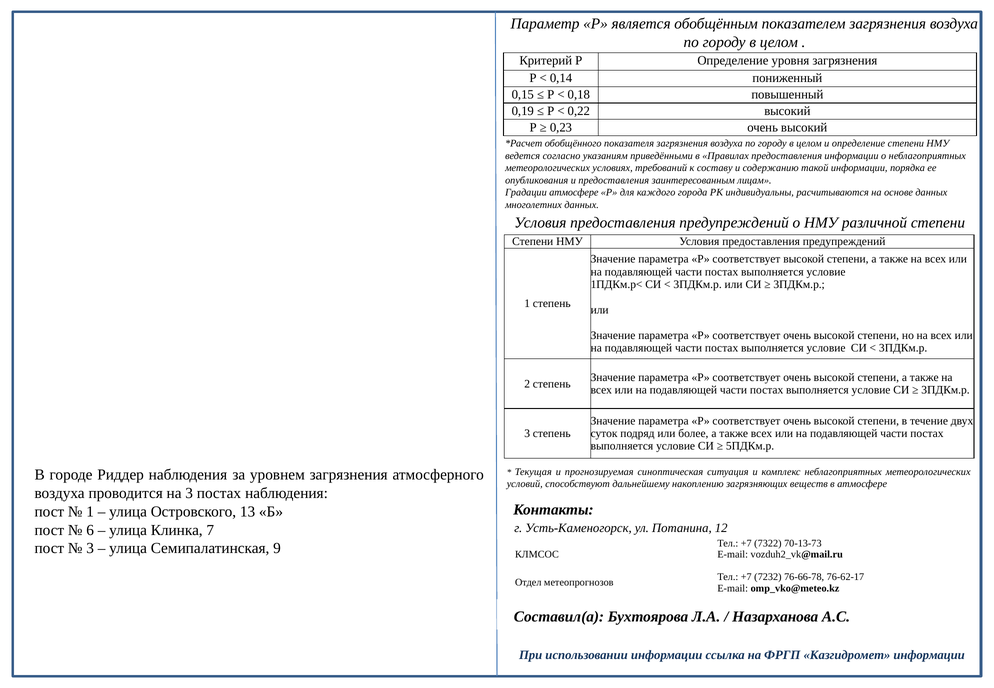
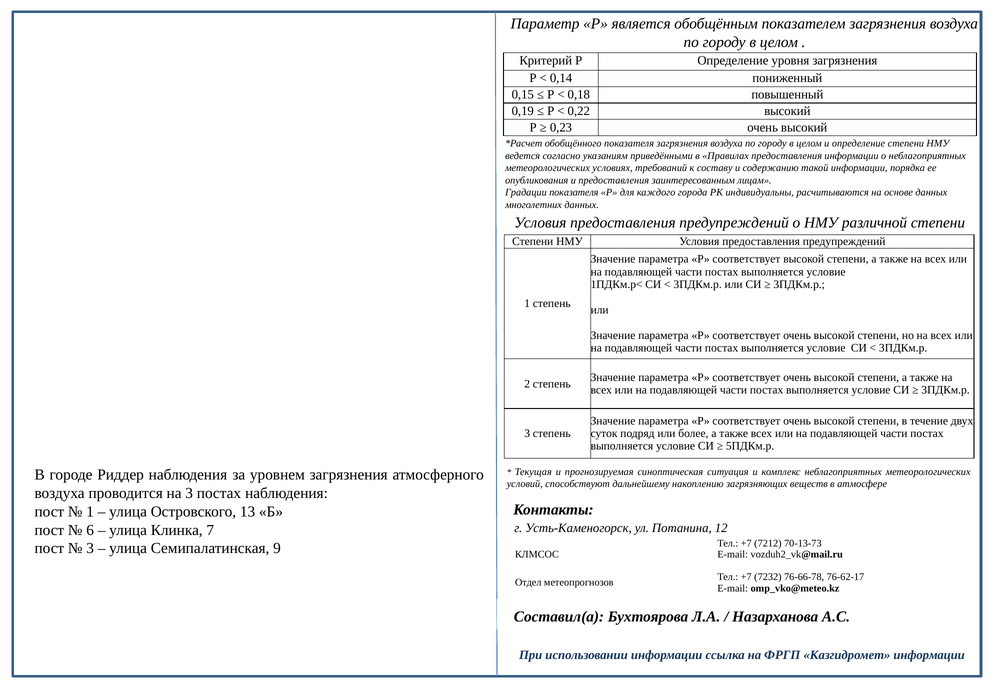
Градации атмосфере: атмосфере -> показателя
7322: 7322 -> 7212
